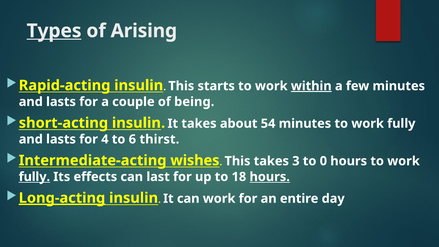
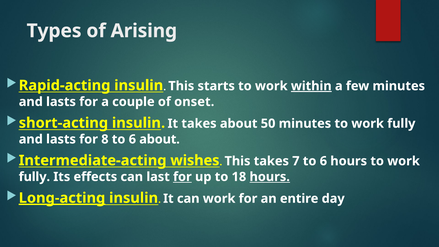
Types underline: present -> none
being: being -> onset
54: 54 -> 50
4: 4 -> 8
6 thirst: thirst -> about
3: 3 -> 7
0 at (323, 161): 0 -> 6
fully at (34, 177) underline: present -> none
for at (182, 177) underline: none -> present
